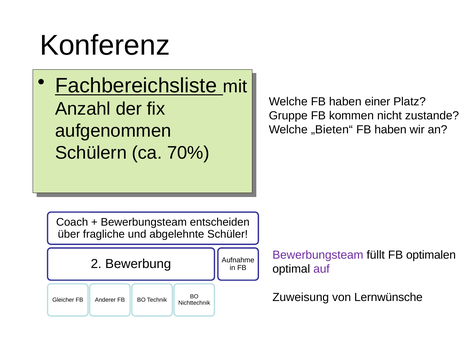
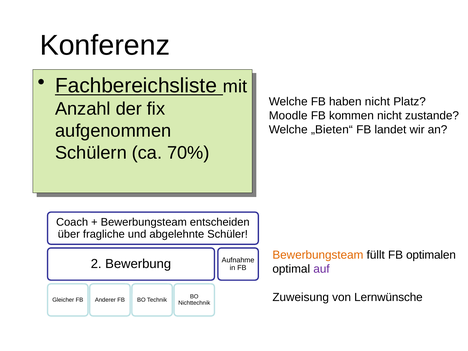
haben einer: einer -> nicht
Gruppe: Gruppe -> Moodle
haben at (391, 130): haben -> landet
Bewerbungsteam at (318, 255) colour: purple -> orange
